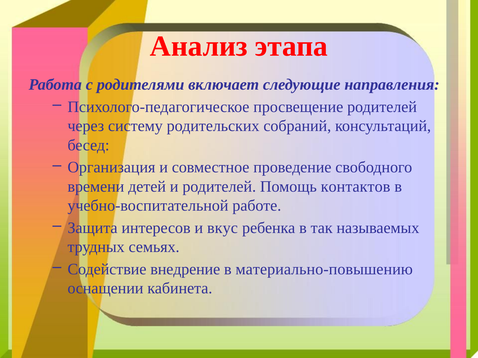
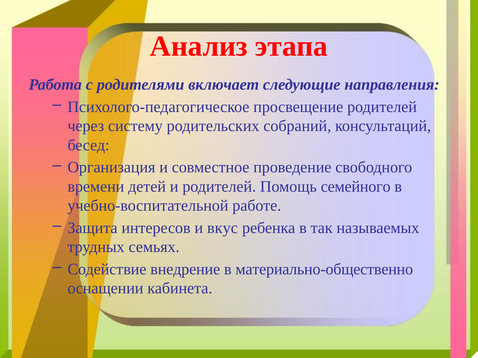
контактов: контактов -> семейного
материально-повышению: материально-повышению -> материально-общественно
